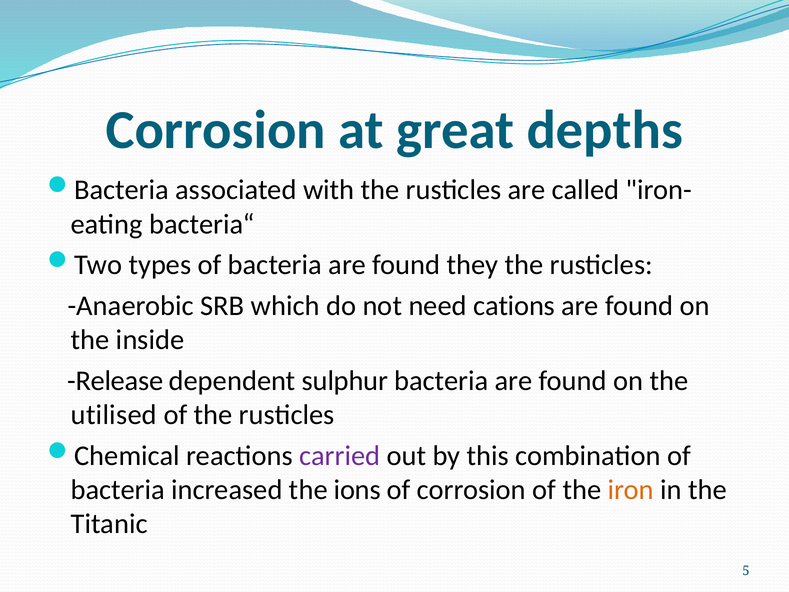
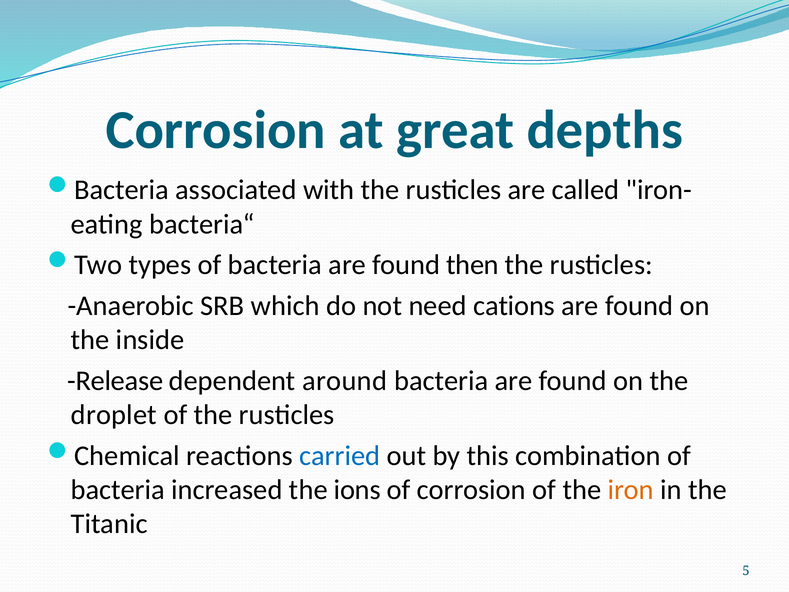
they: they -> then
sulphur: sulphur -> around
utilised: utilised -> droplet
carried colour: purple -> blue
